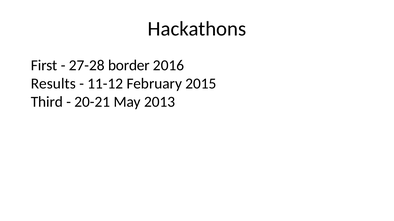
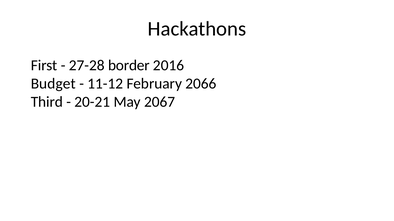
Results: Results -> Budget
2015: 2015 -> 2066
2013: 2013 -> 2067
